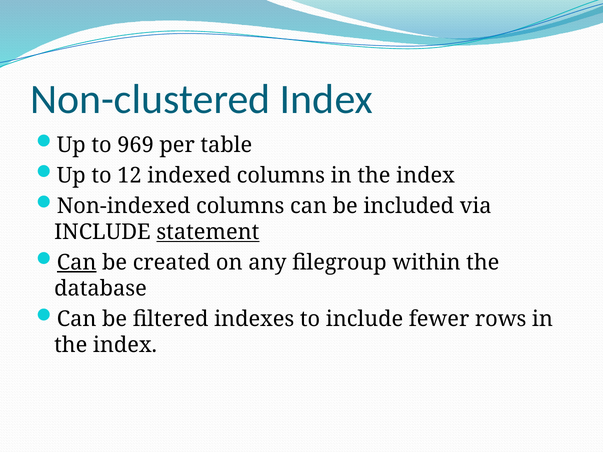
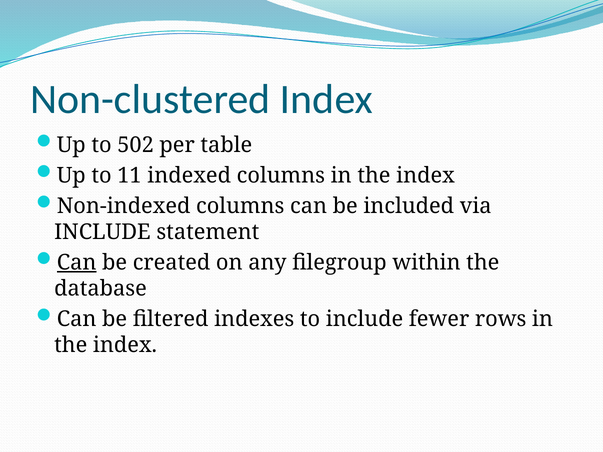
969: 969 -> 502
12: 12 -> 11
statement underline: present -> none
